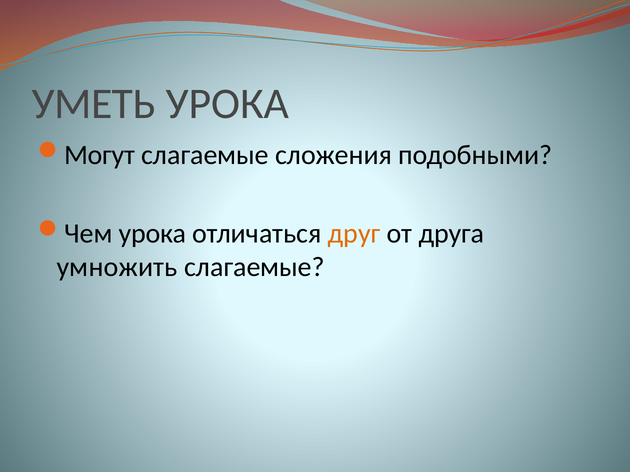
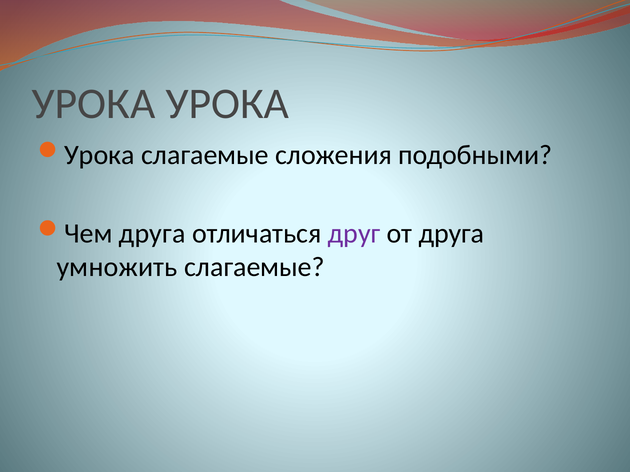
УМЕТЬ at (94, 104): УМЕТЬ -> УРОКА
Могут at (100, 155): Могут -> Урока
Чем урока: урока -> друга
друг colour: orange -> purple
